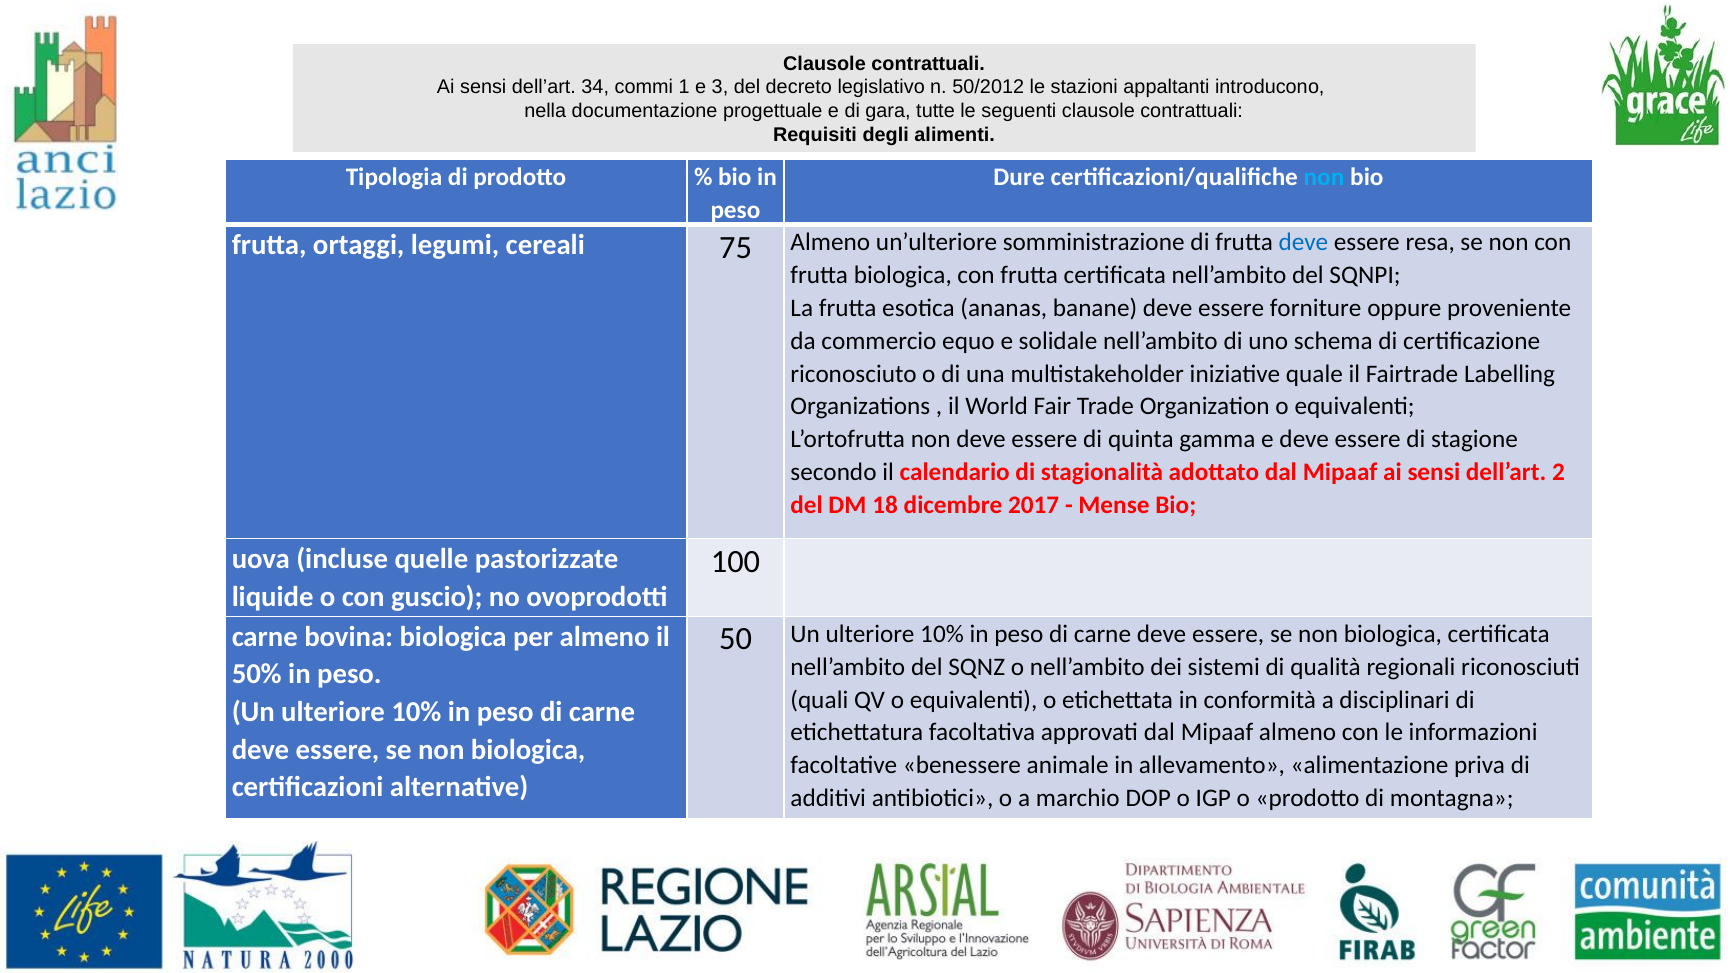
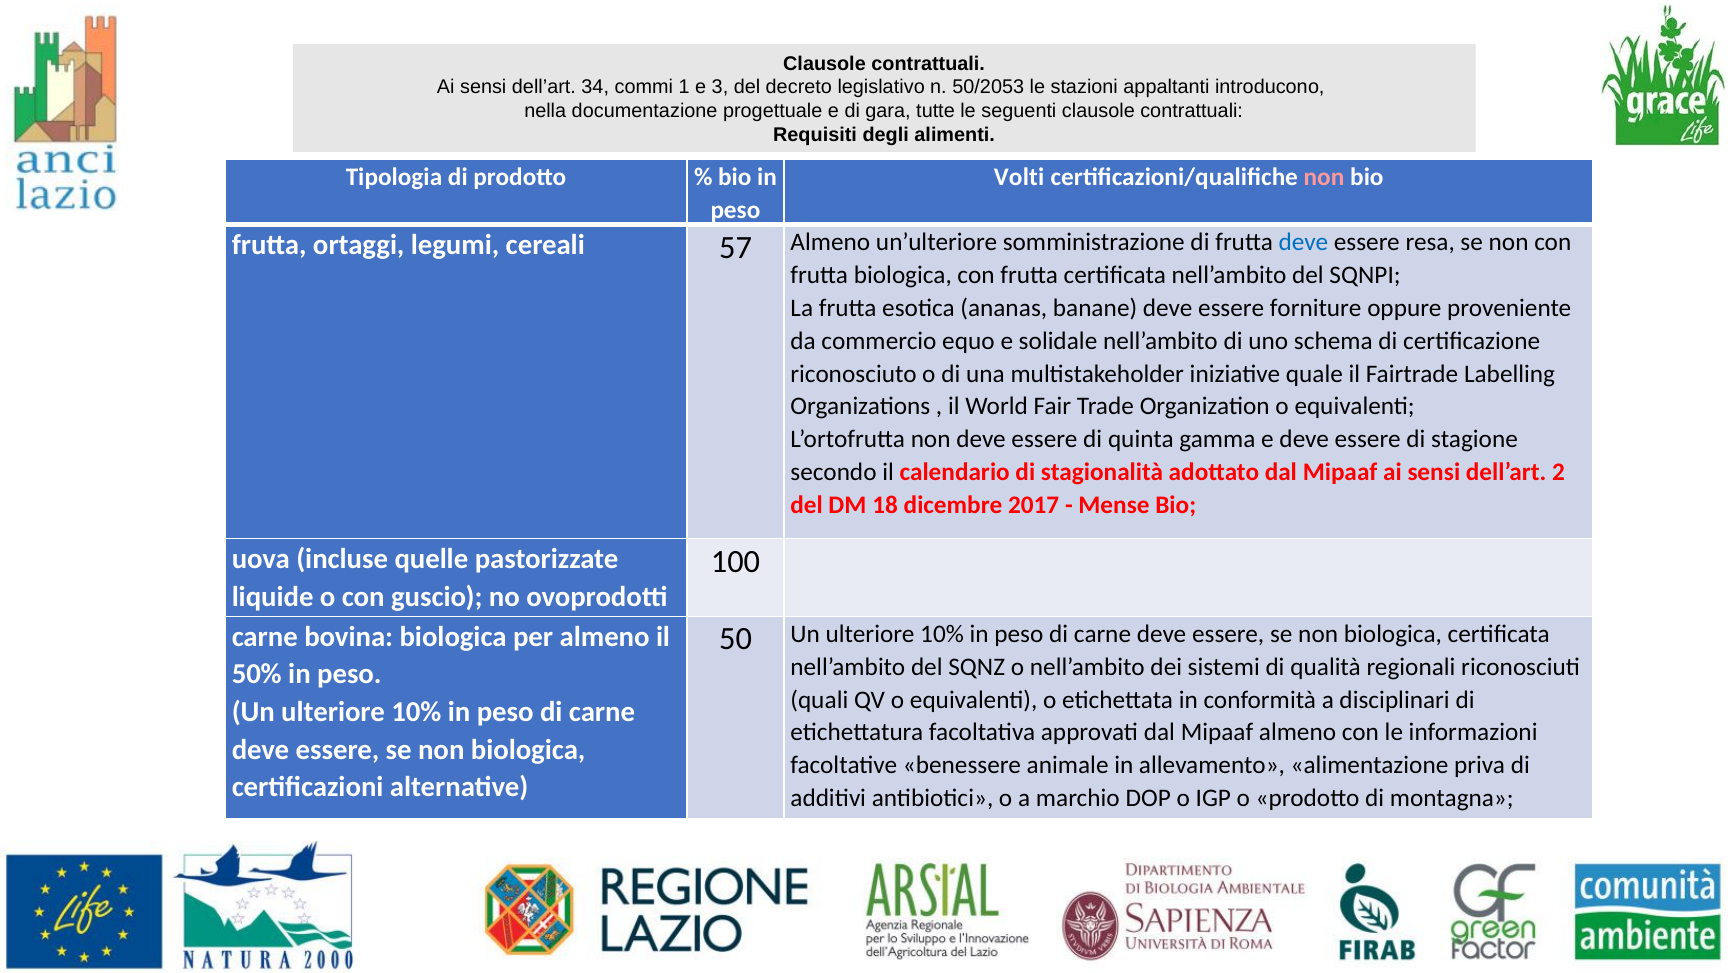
50/2012: 50/2012 -> 50/2053
Dure at (1019, 178): Dure -> Volti
non at (1324, 178) colour: light blue -> pink
75: 75 -> 57
